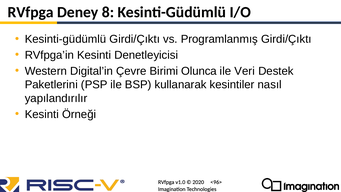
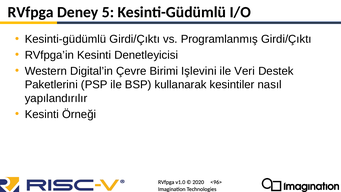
8: 8 -> 5
Olunca: Olunca -> Işlevini
